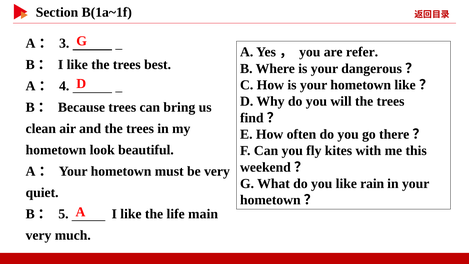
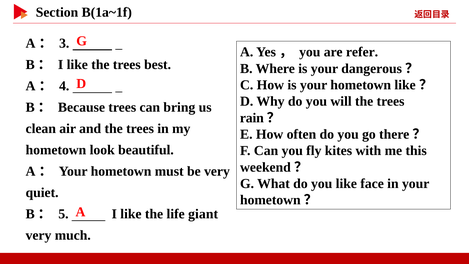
find: find -> rain
rain: rain -> face
main: main -> giant
